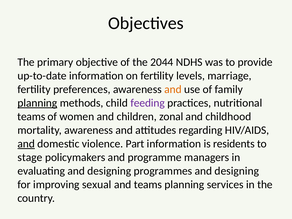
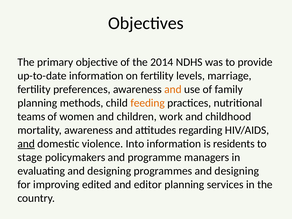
2044: 2044 -> 2014
planning at (37, 103) underline: present -> none
feeding colour: purple -> orange
zonal: zonal -> work
Part: Part -> Into
sexual: sexual -> edited
and teams: teams -> editor
